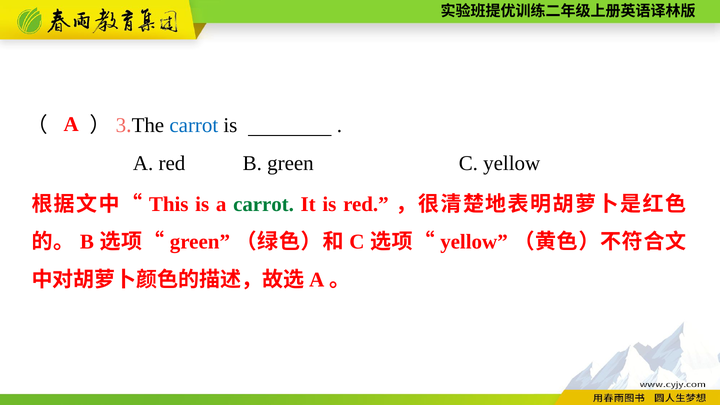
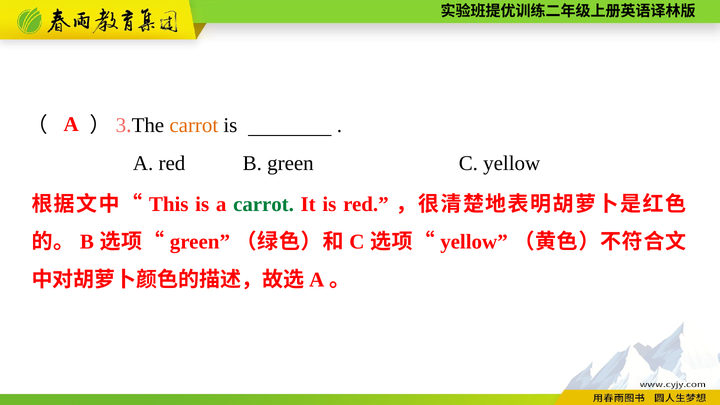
carrot at (194, 126) colour: blue -> orange
